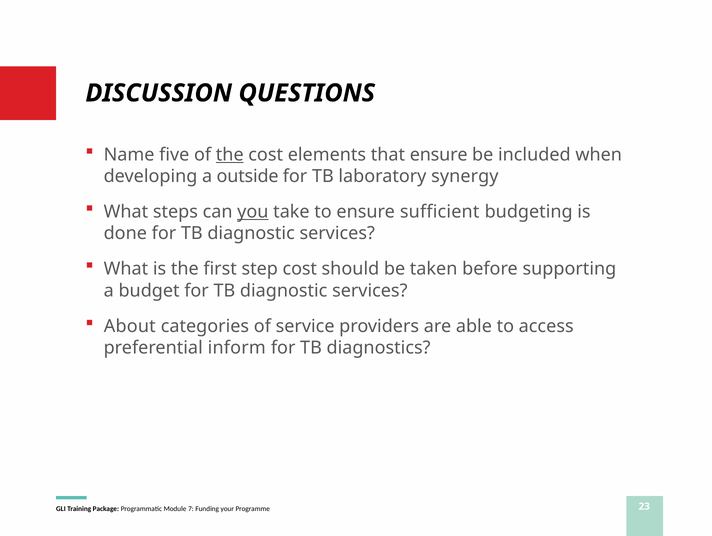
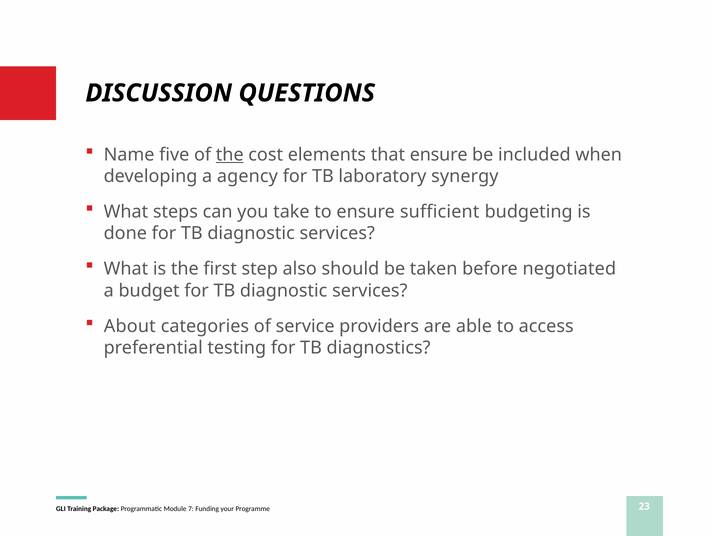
outside: outside -> agency
you underline: present -> none
step cost: cost -> also
supporting: supporting -> negotiated
inform: inform -> testing
